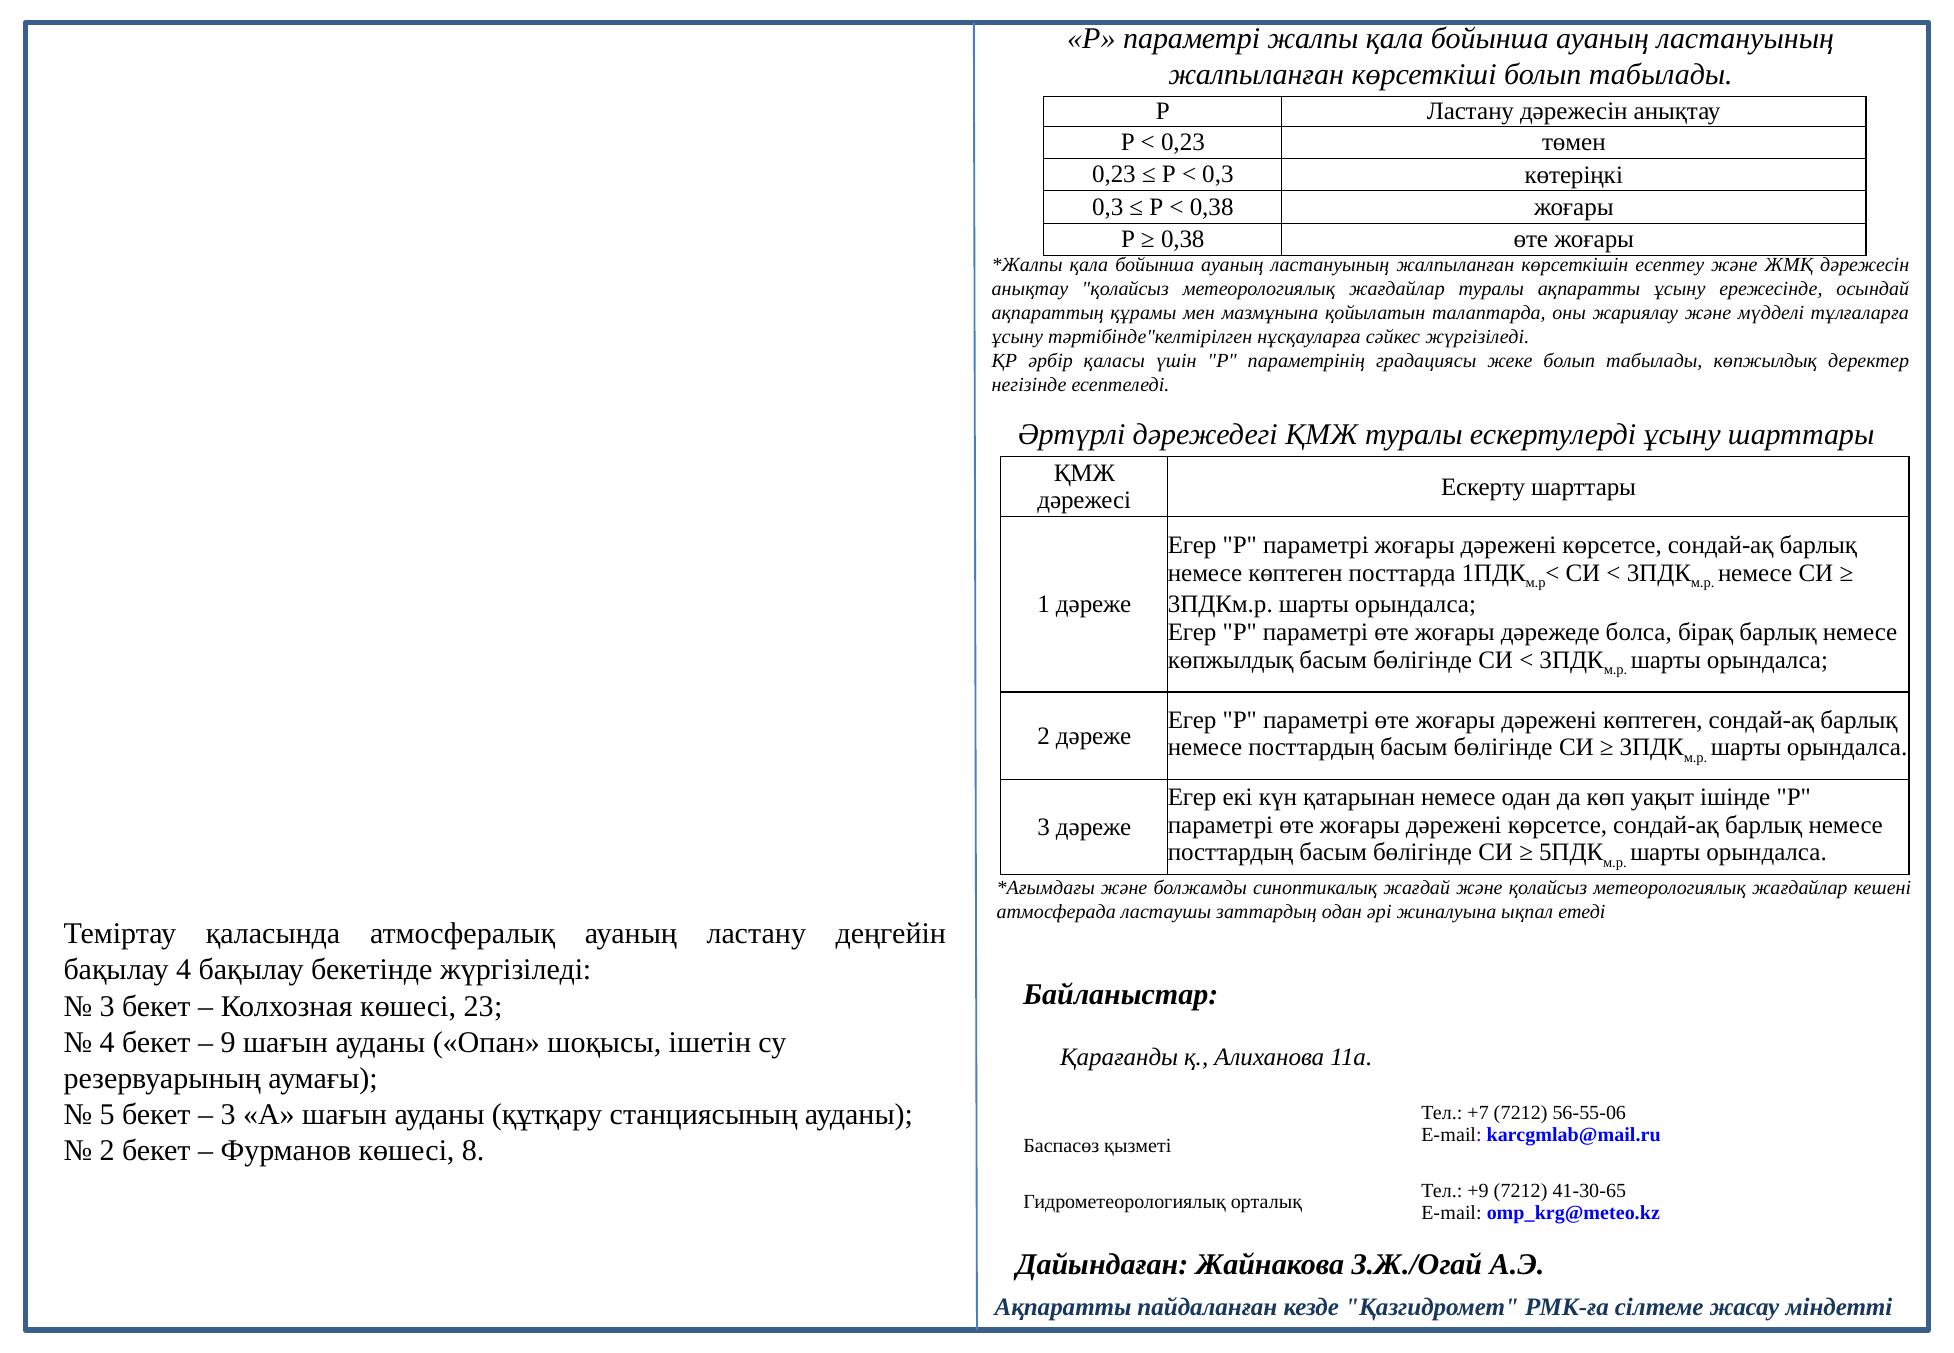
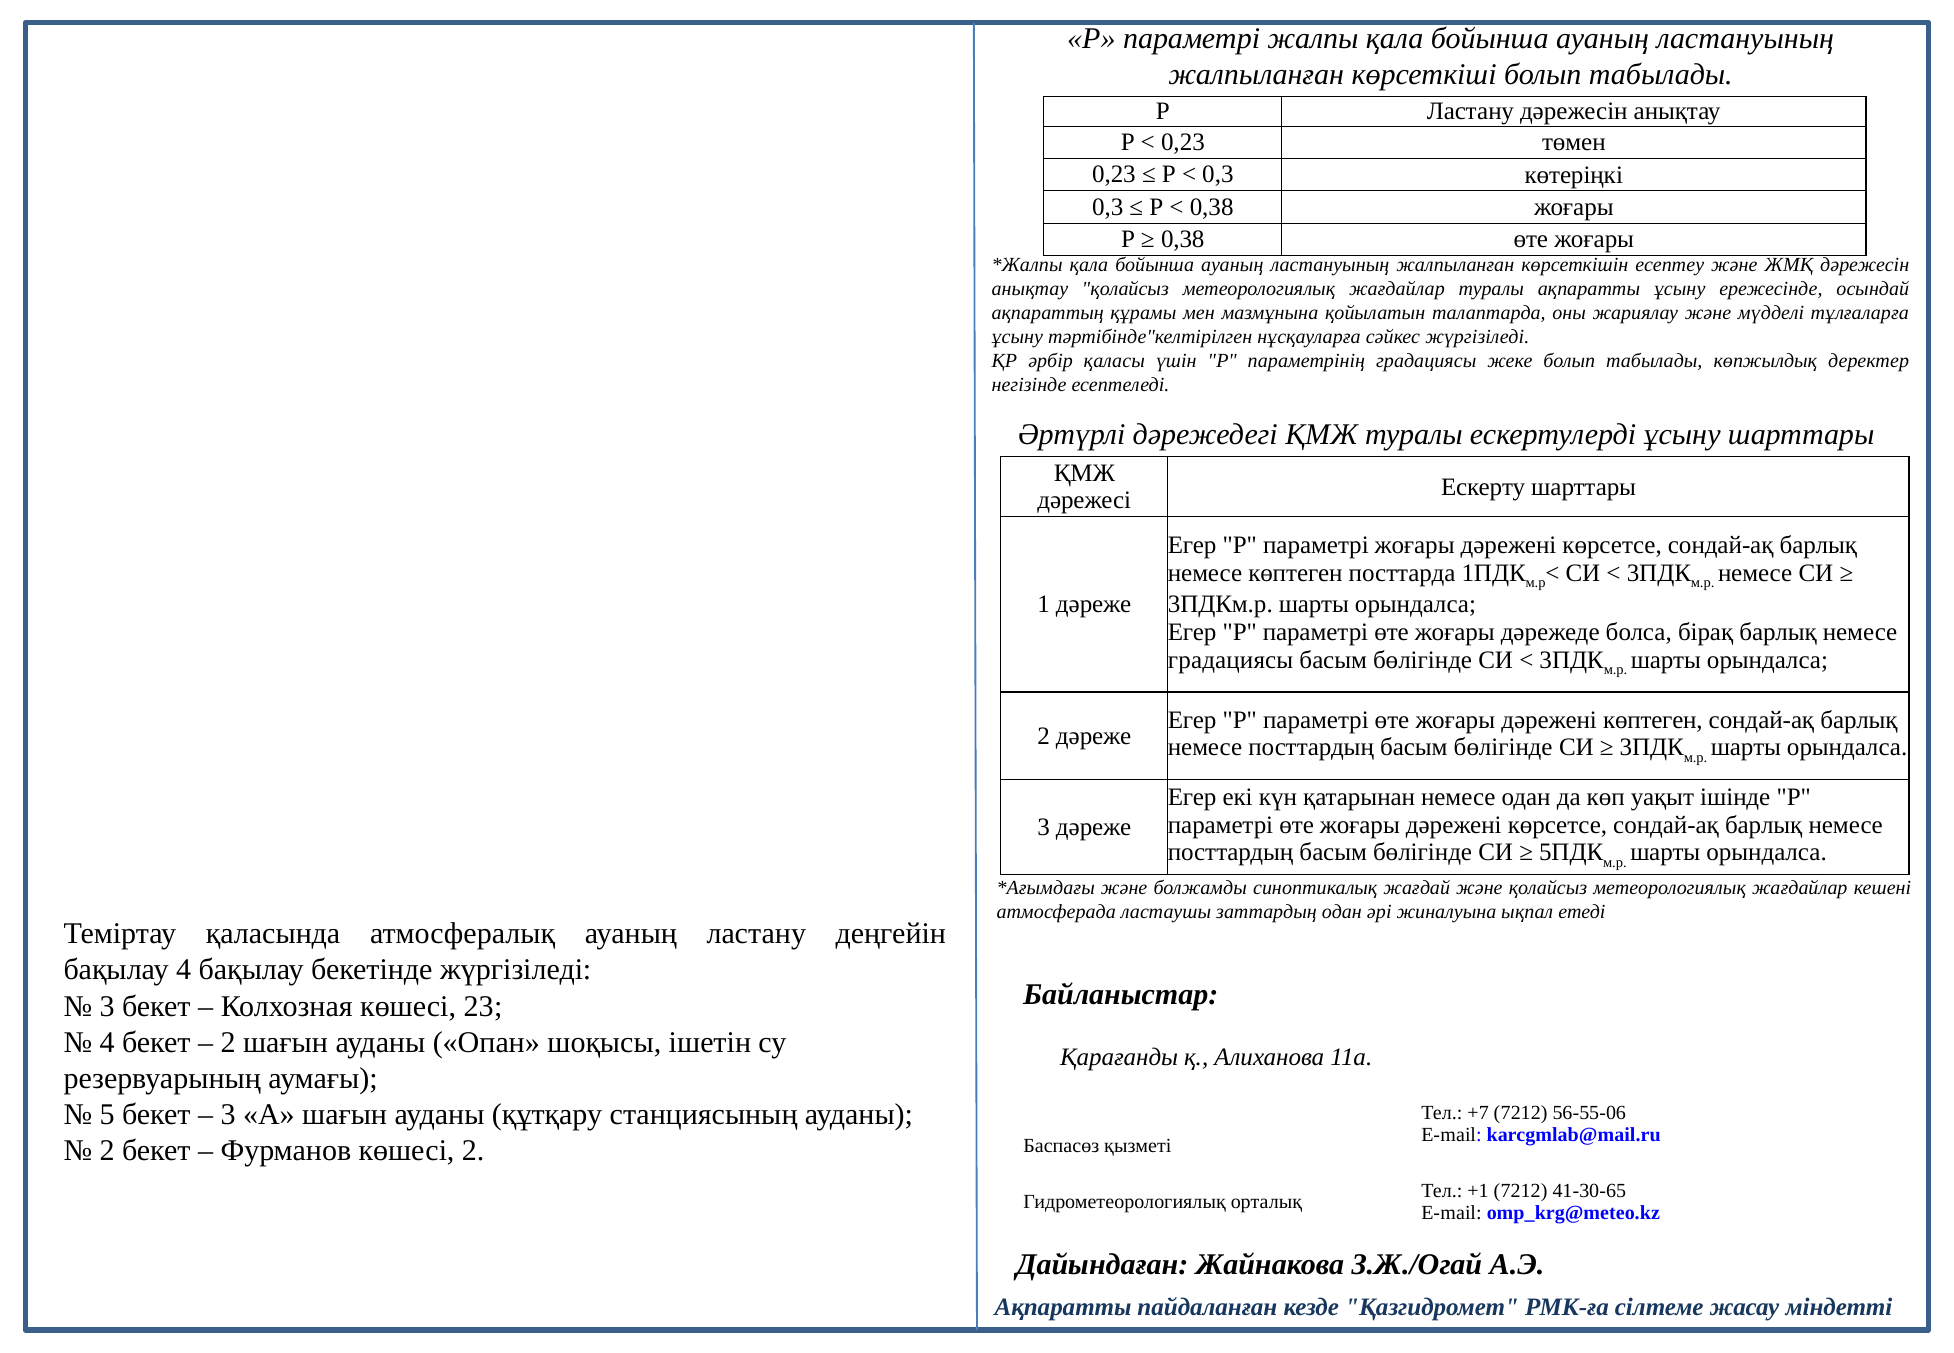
көпжылдық at (1231, 660): көпжылдық -> градациясы
9 at (228, 1042): 9 -> 2
көшесі 8: 8 -> 2
+9: +9 -> +1
